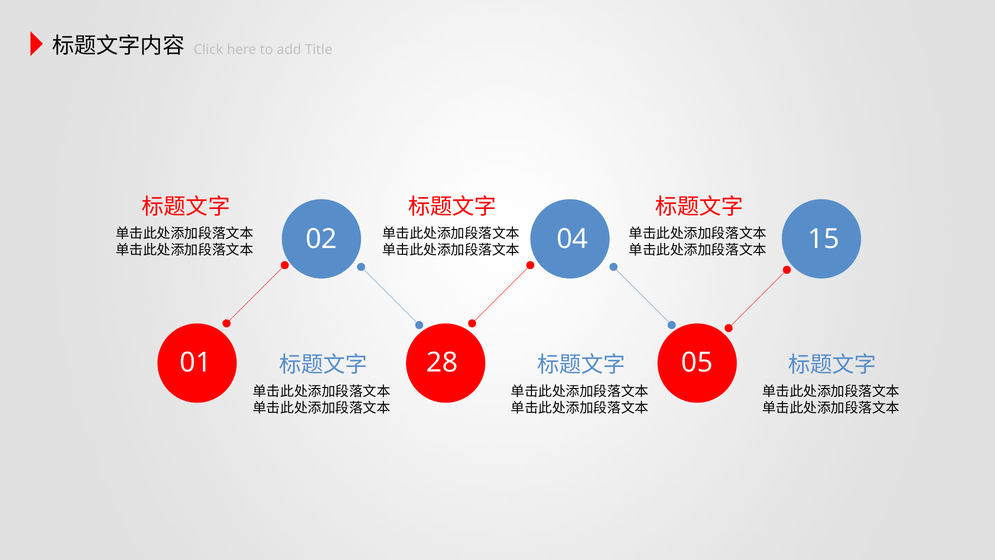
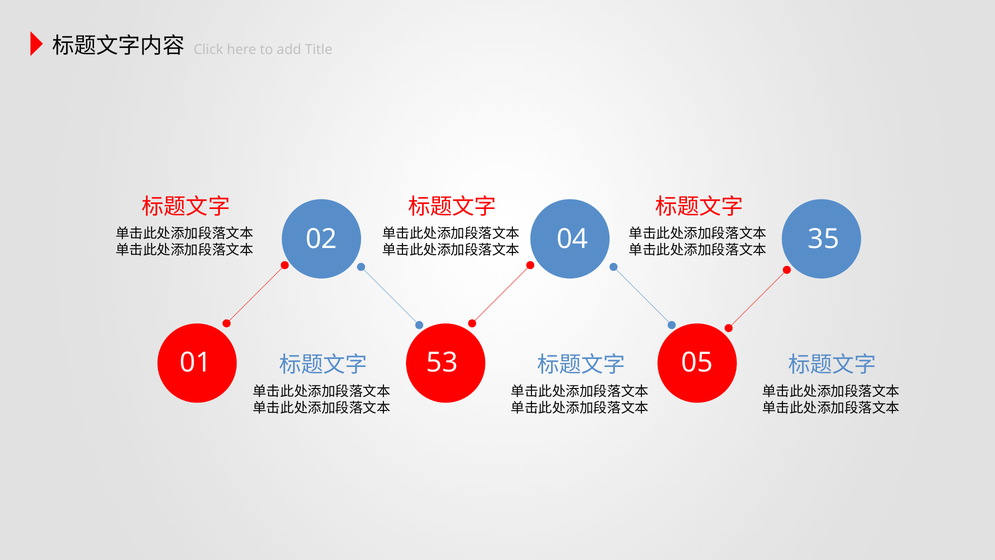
15: 15 -> 35
28: 28 -> 53
